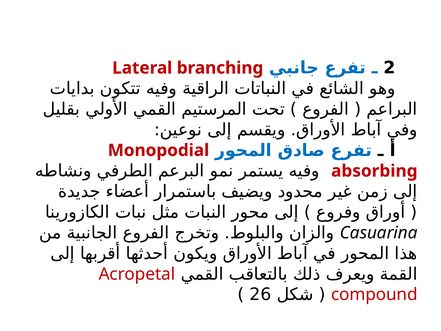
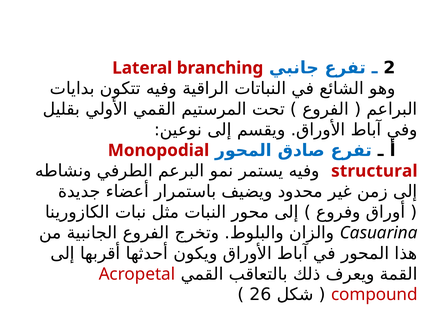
absorbing: absorbing -> structural
